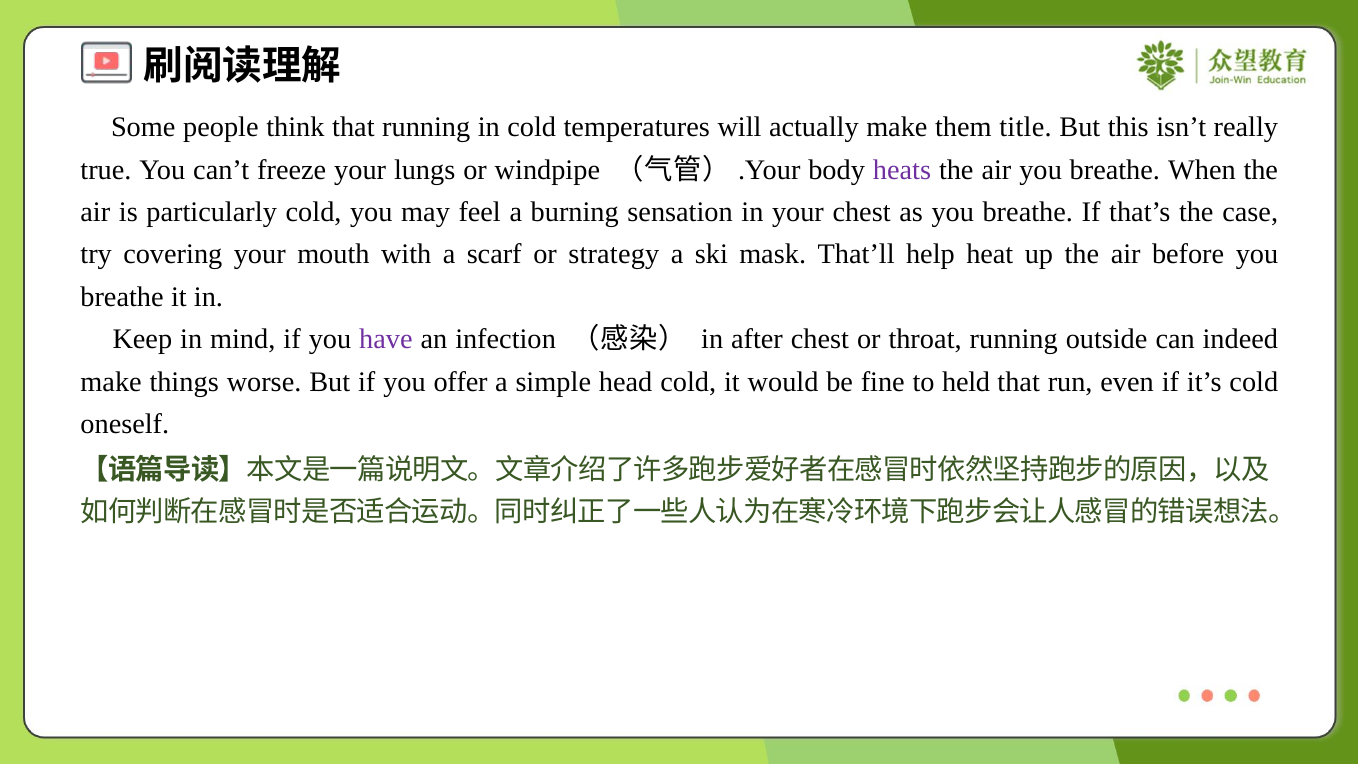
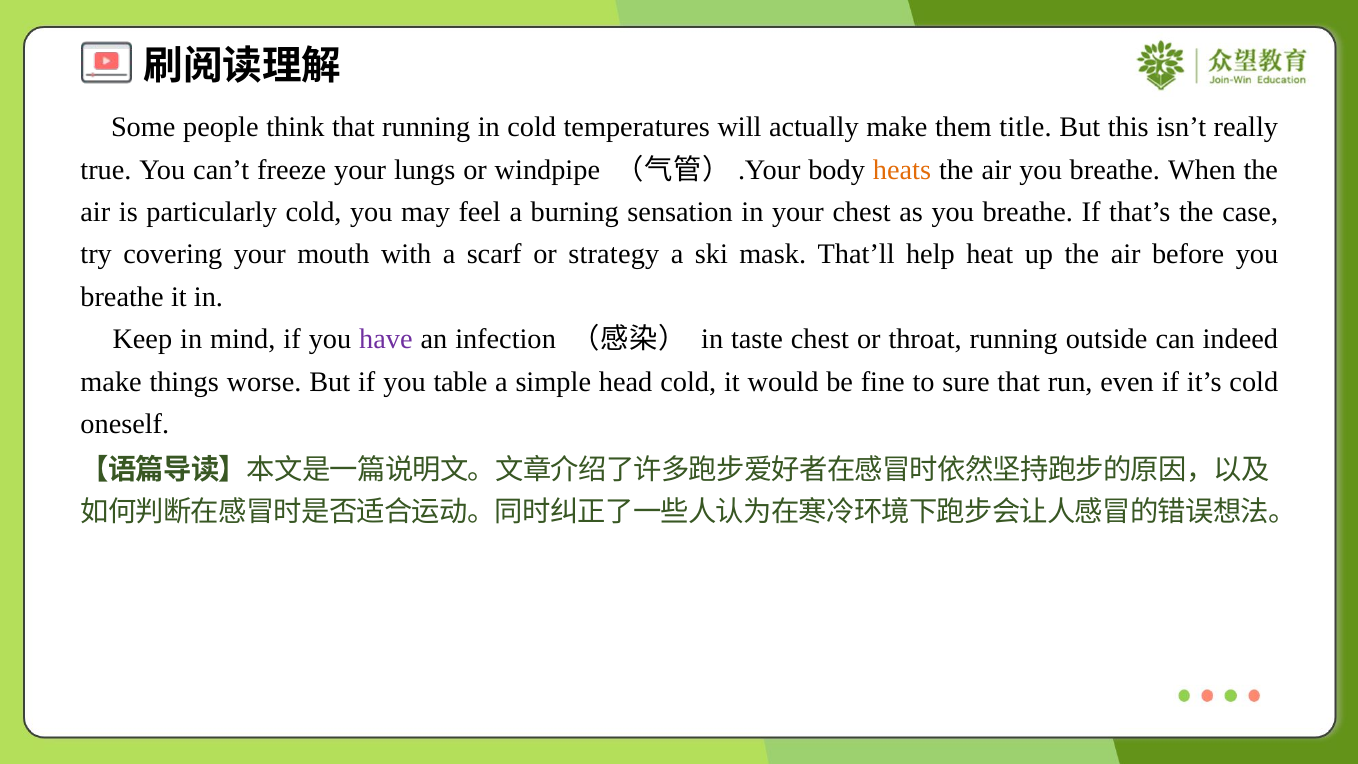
heats colour: purple -> orange
after: after -> taste
offer: offer -> table
held: held -> sure
